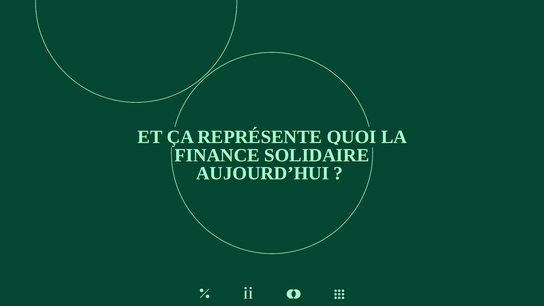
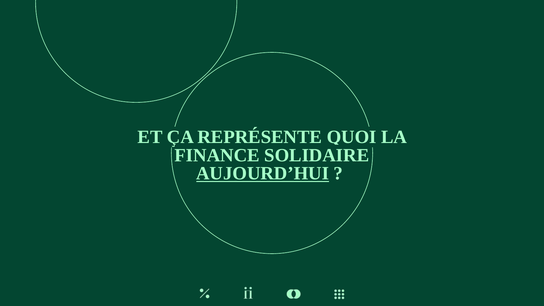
AUJOURD’HUI underline: none -> present
